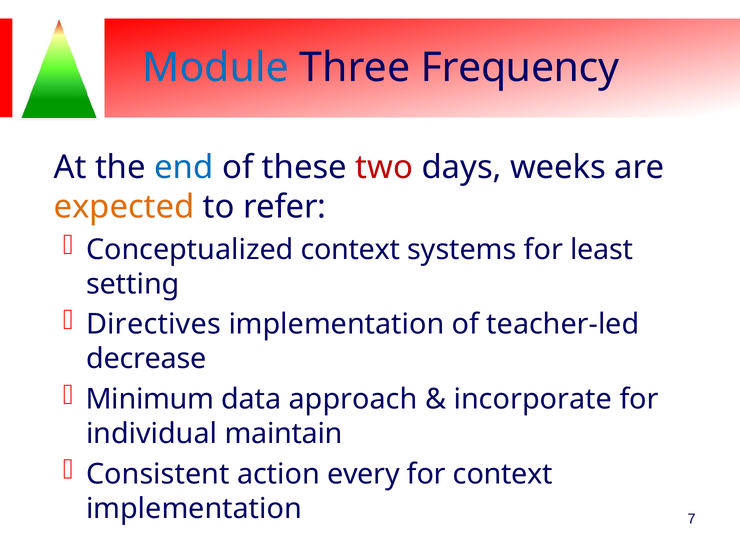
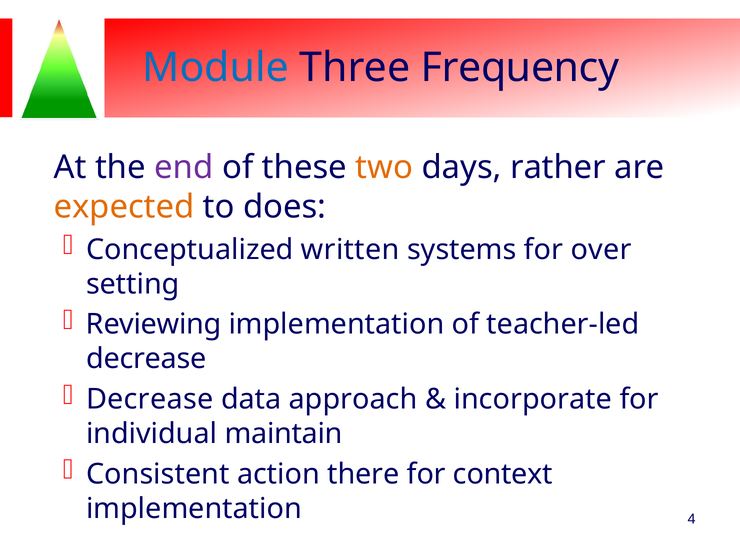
end colour: blue -> purple
two colour: red -> orange
weeks: weeks -> rather
refer: refer -> does
Conceptualized context: context -> written
least: least -> over
Directives: Directives -> Reviewing
Minimum at (150, 399): Minimum -> Decrease
every: every -> there
7: 7 -> 4
